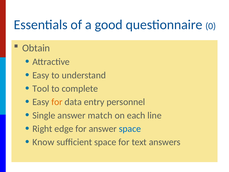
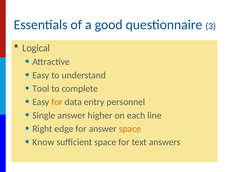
0: 0 -> 3
Obtain: Obtain -> Logical
match: match -> higher
space at (130, 129) colour: blue -> orange
